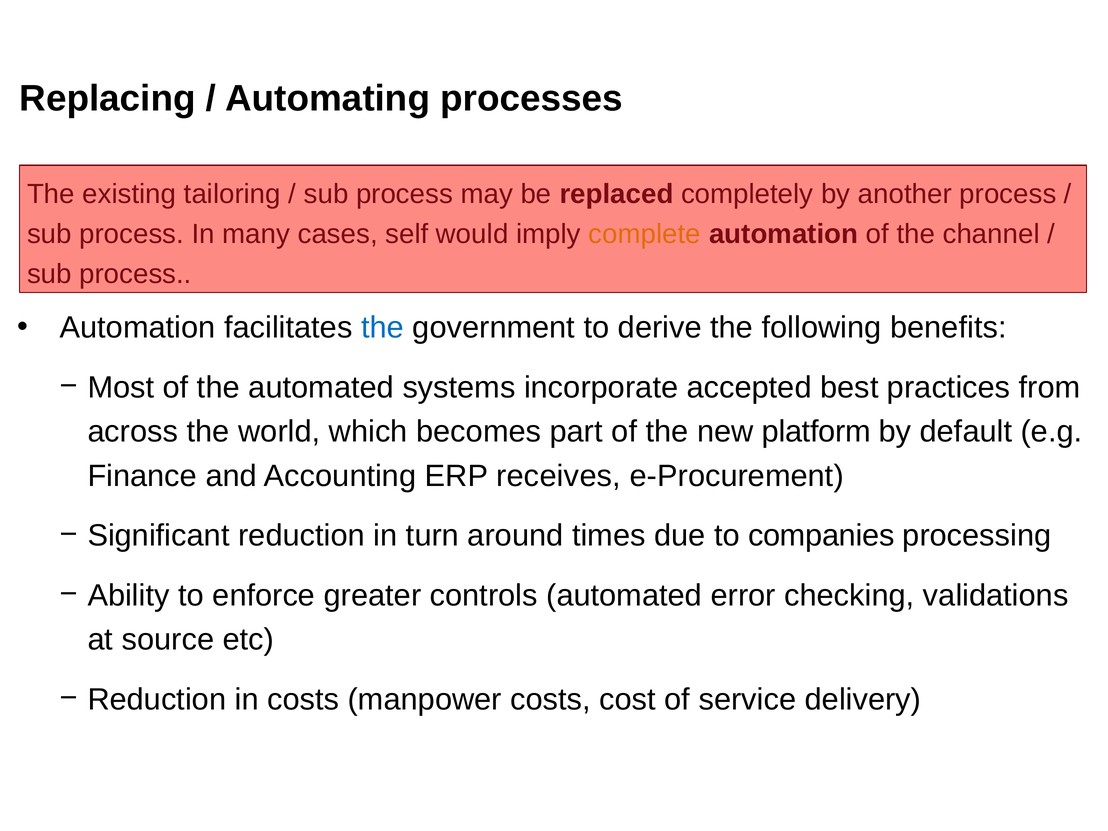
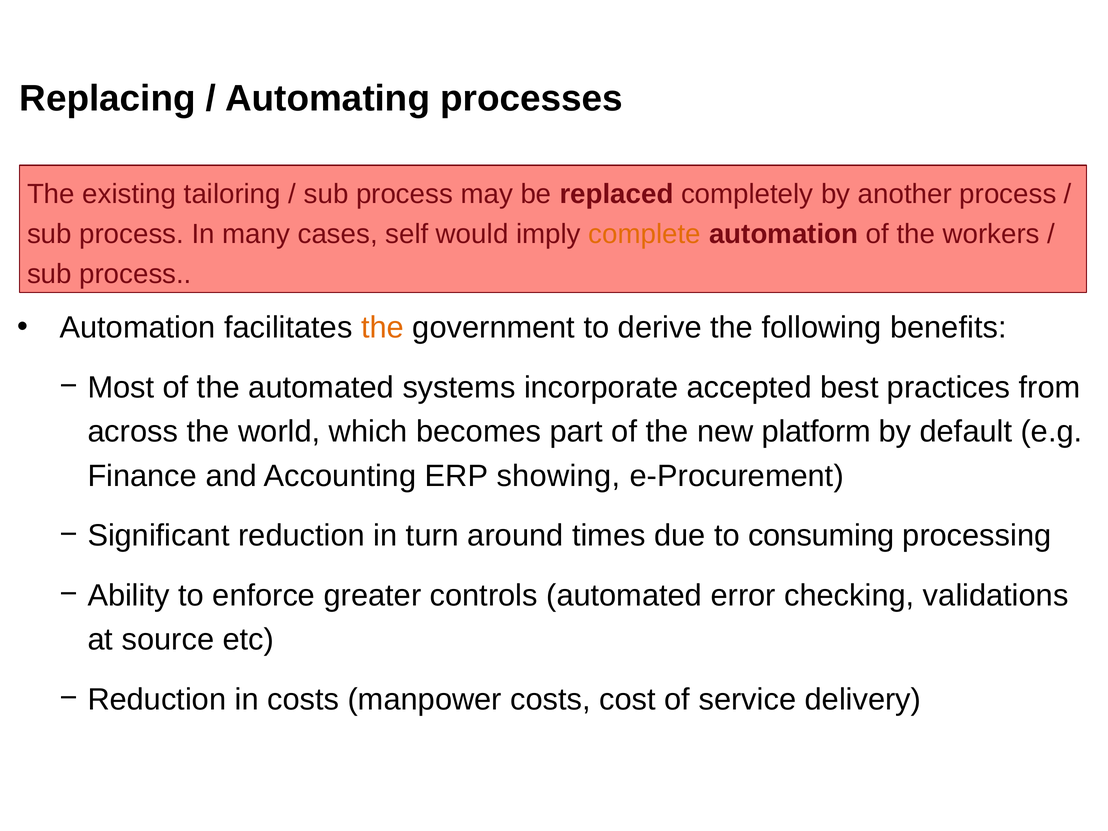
channel: channel -> workers
the at (382, 328) colour: blue -> orange
receives: receives -> showing
companies: companies -> consuming
